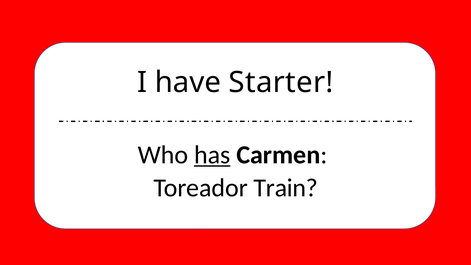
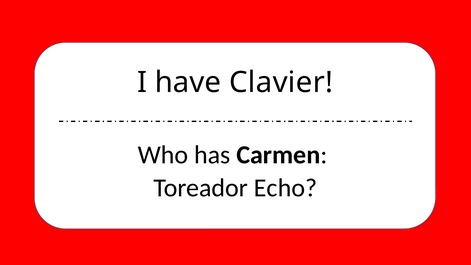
Starter: Starter -> Clavier
has underline: present -> none
Train: Train -> Echo
